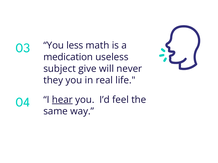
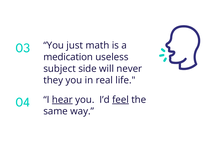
less: less -> just
give: give -> side
feel underline: none -> present
